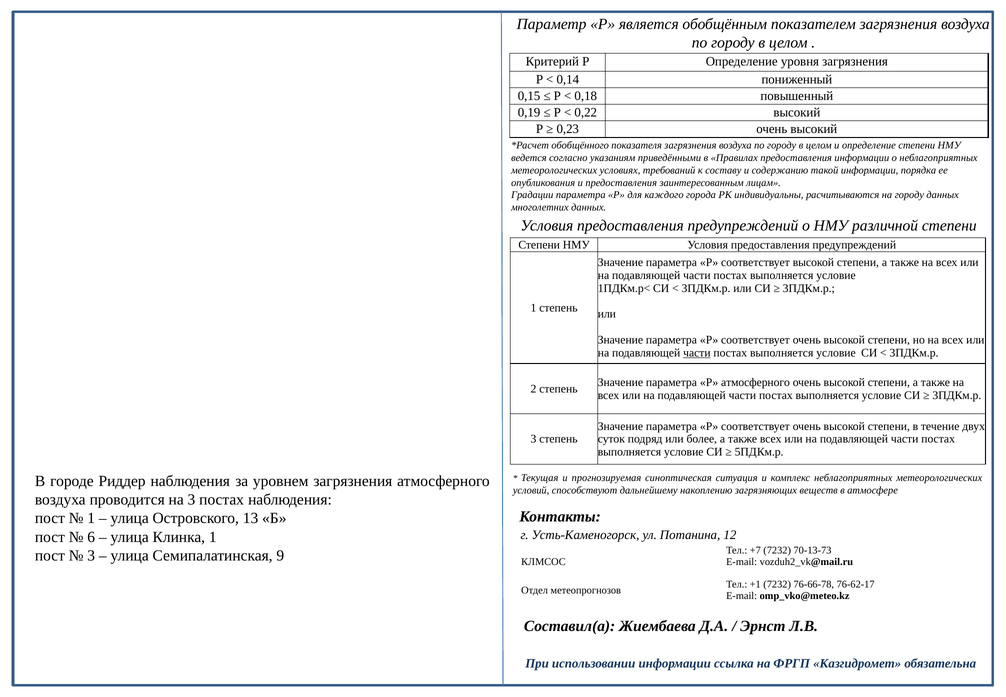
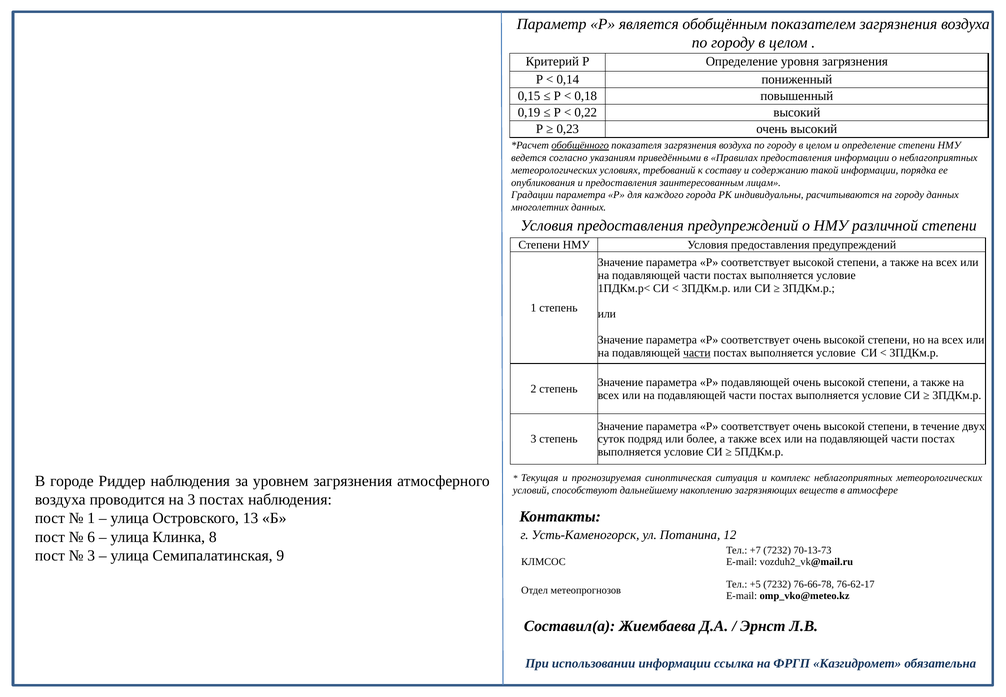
обобщённого underline: none -> present
Р атмосферного: атмосферного -> подавляющей
Клинка 1: 1 -> 8
+1: +1 -> +5
